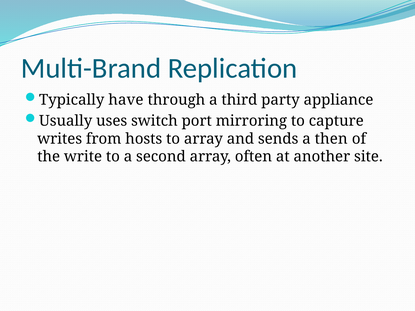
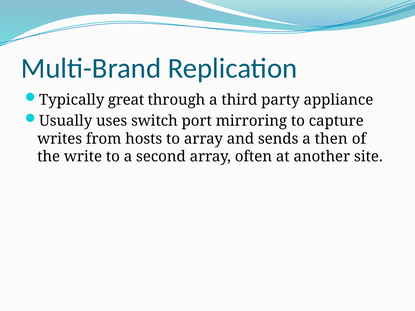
have: have -> great
